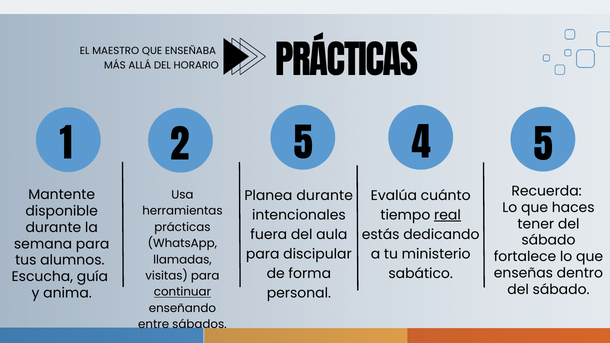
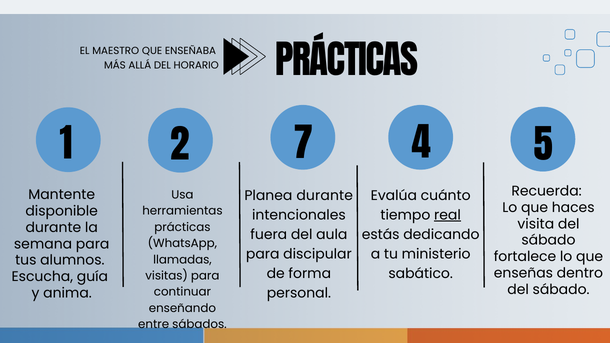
2 5: 5 -> 7
tener: tener -> visita
continuar underline: present -> none
